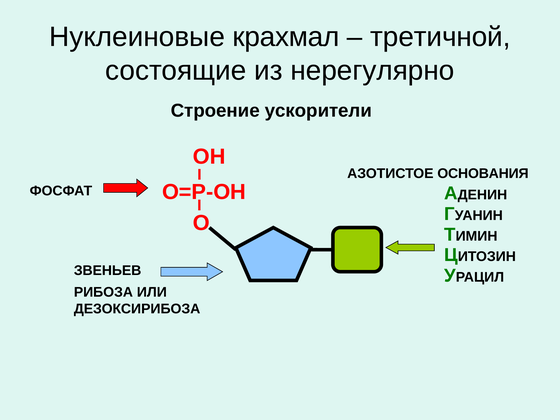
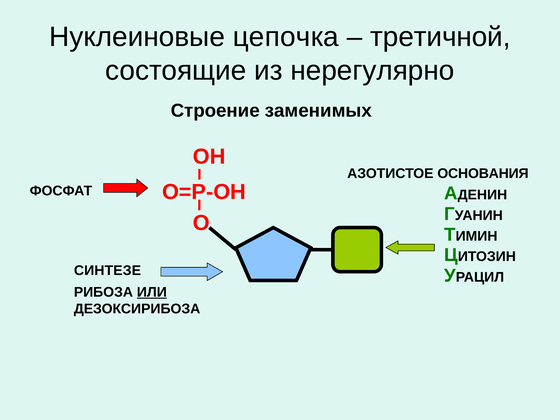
крахмал: крахмал -> цепочка
ускорители: ускорители -> заменимых
ЗВЕНЬЕВ: ЗВЕНЬЕВ -> СИНТЕЗЕ
ИЛИ underline: none -> present
